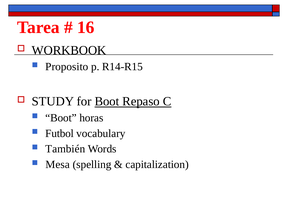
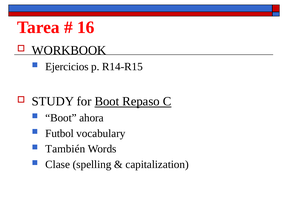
Proposito: Proposito -> Ejercicios
horas: horas -> ahora
Mesa: Mesa -> Clase
